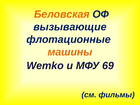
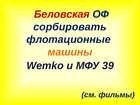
Беловская colour: orange -> red
вызывающие: вызывающие -> сорбировать
69: 69 -> 39
